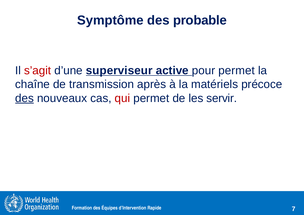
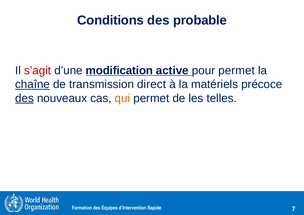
Symptôme: Symptôme -> Conditions
superviseur: superviseur -> modification
chaîne underline: none -> present
après: après -> direct
qui colour: red -> orange
servir: servir -> telles
